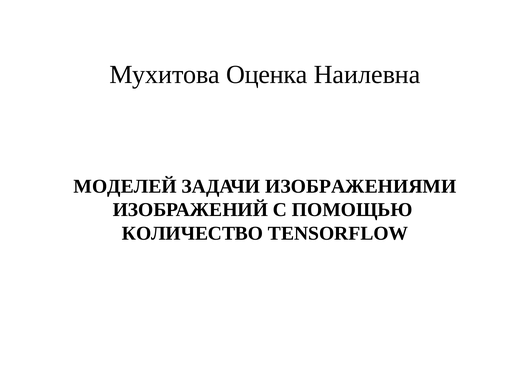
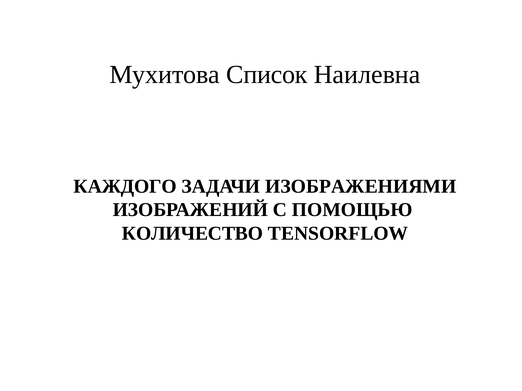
Оценка: Оценка -> Список
МОДЕЛЕЙ: МОДЕЛЕЙ -> КАЖДОГО
